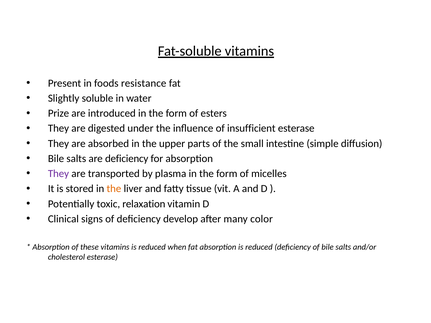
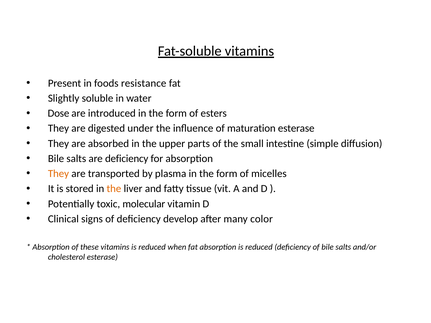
Prize: Prize -> Dose
insufficient: insufficient -> maturation
They at (58, 174) colour: purple -> orange
relaxation: relaxation -> molecular
